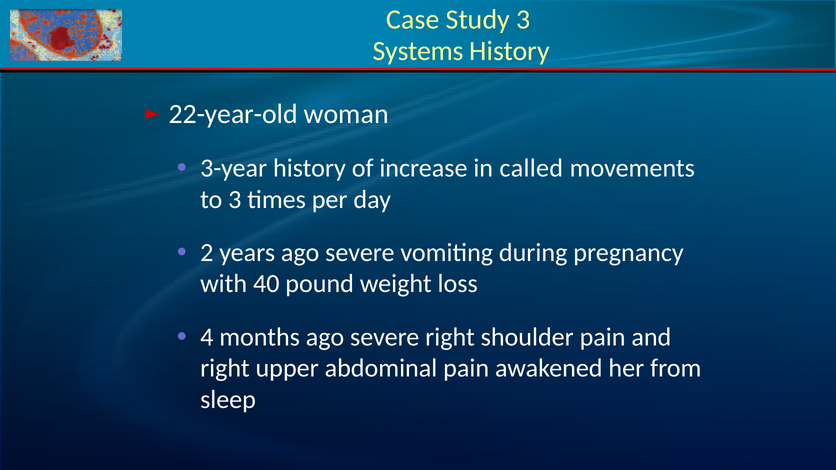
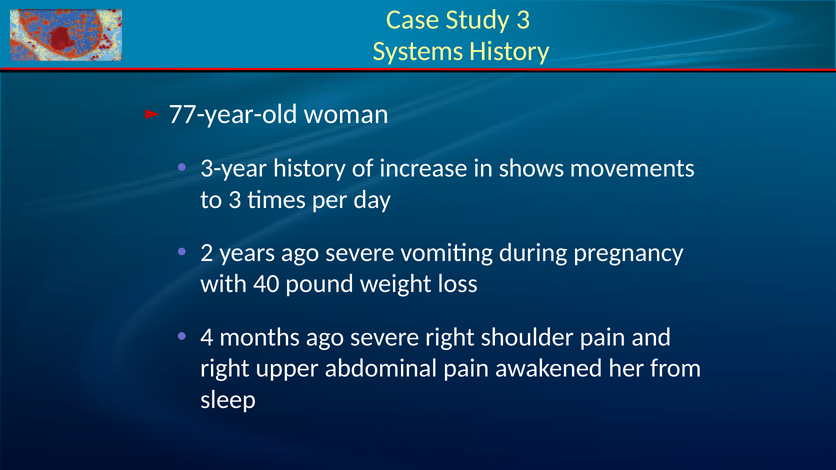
22-year-old: 22-year-old -> 77-year-old
called: called -> shows
